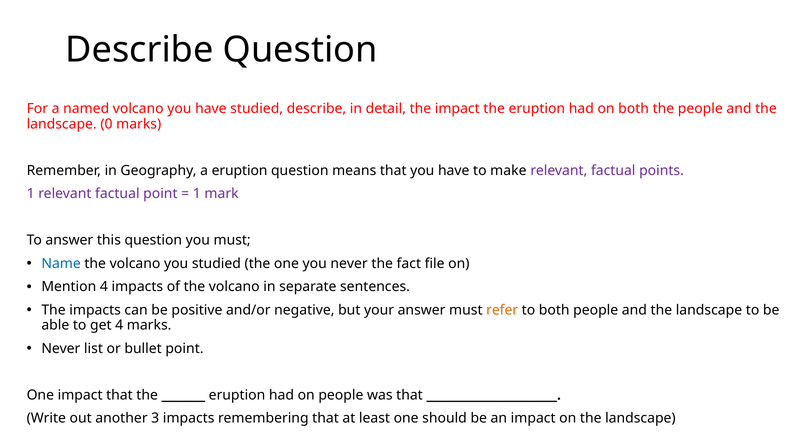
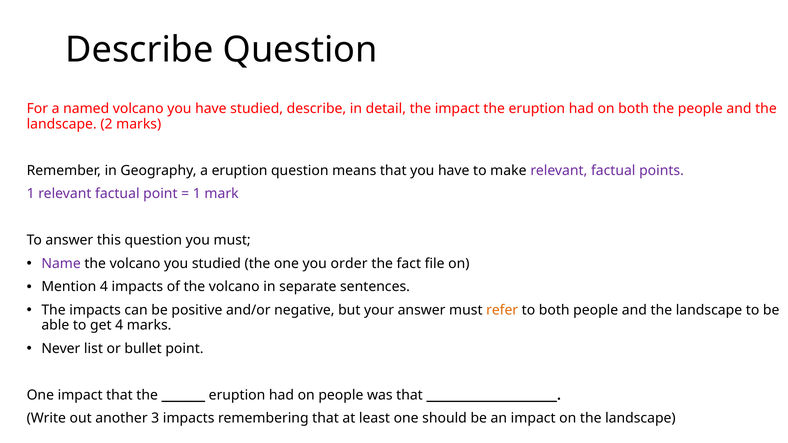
0: 0 -> 2
Name colour: blue -> purple
you never: never -> order
